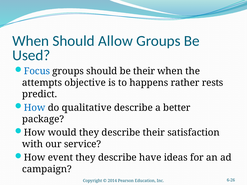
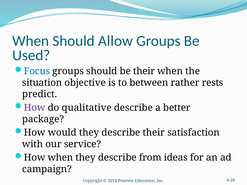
attempts: attempts -> situation
happens: happens -> between
How at (35, 108) colour: blue -> purple
How event: event -> when
have: have -> from
